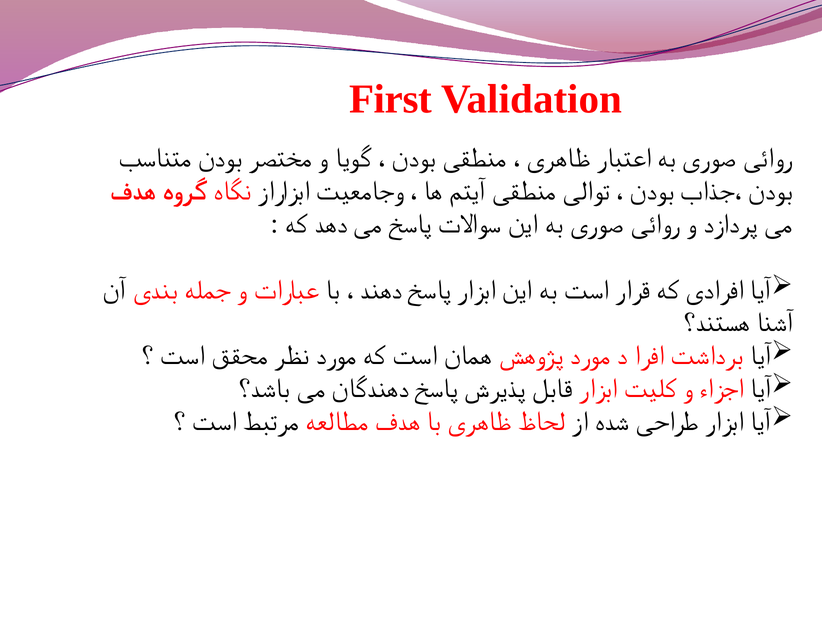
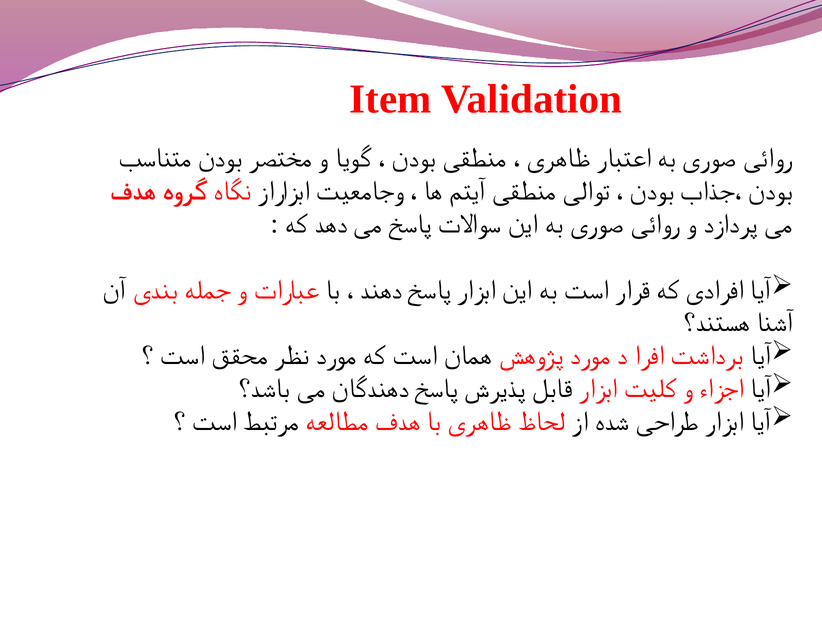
First: First -> Item
